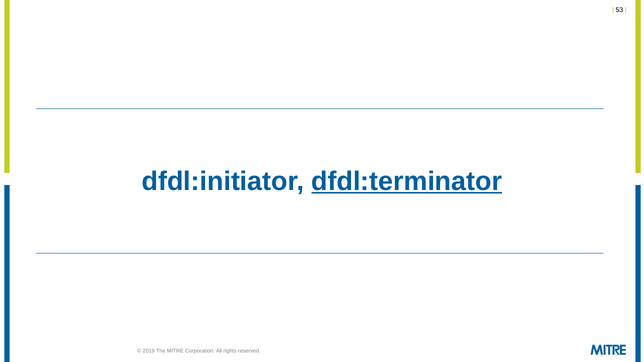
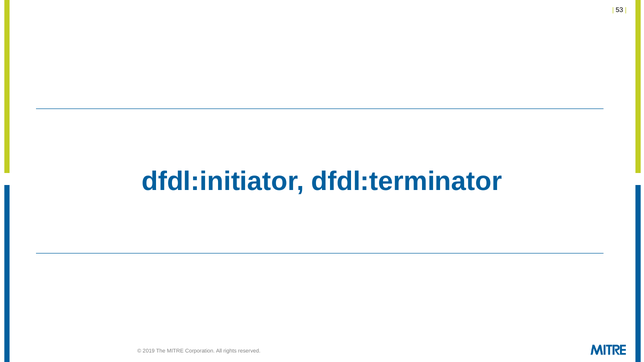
dfdl:terminator underline: present -> none
